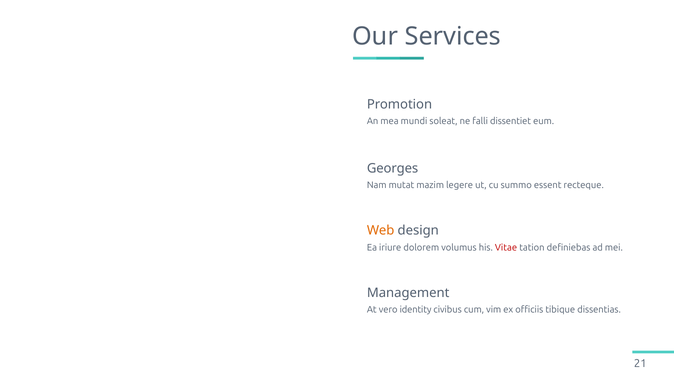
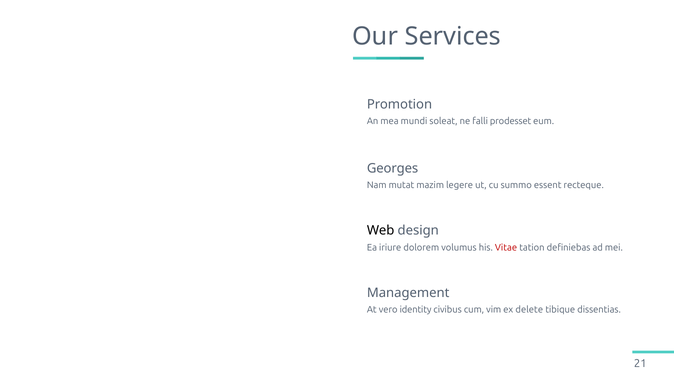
dissentiet: dissentiet -> prodesset
Web colour: orange -> black
officiis: officiis -> delete
